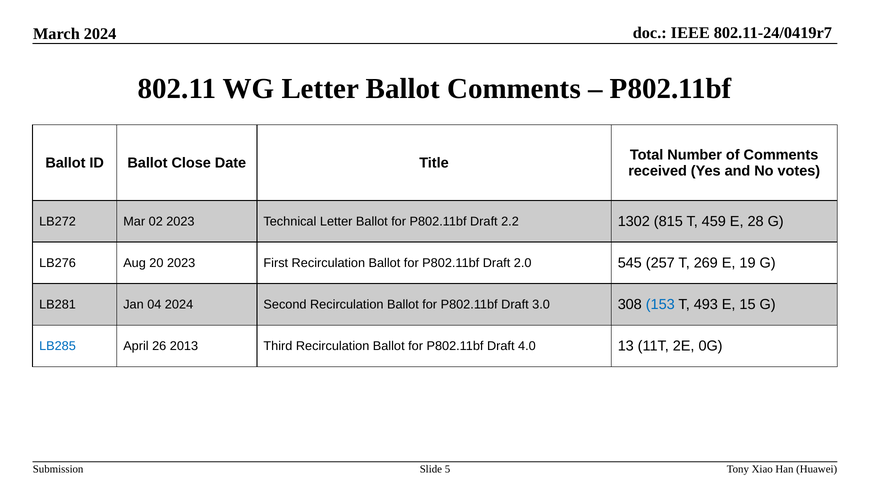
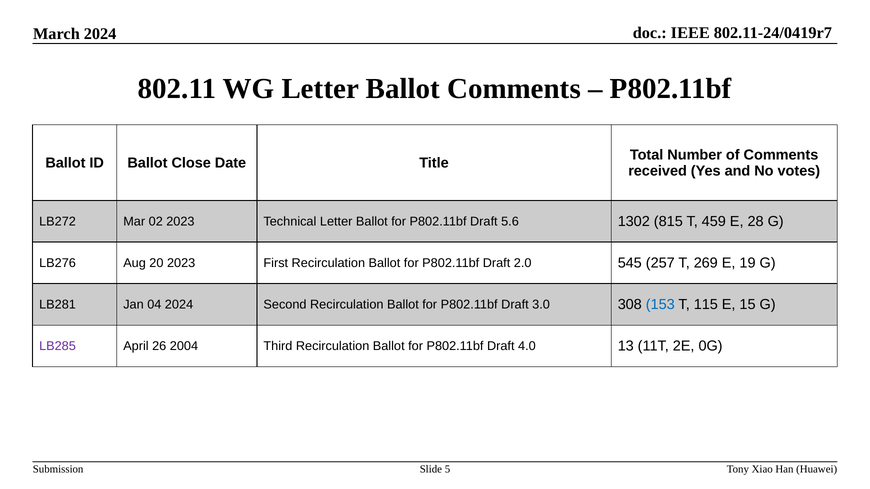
2.2: 2.2 -> 5.6
493: 493 -> 115
LB285 colour: blue -> purple
2013: 2013 -> 2004
